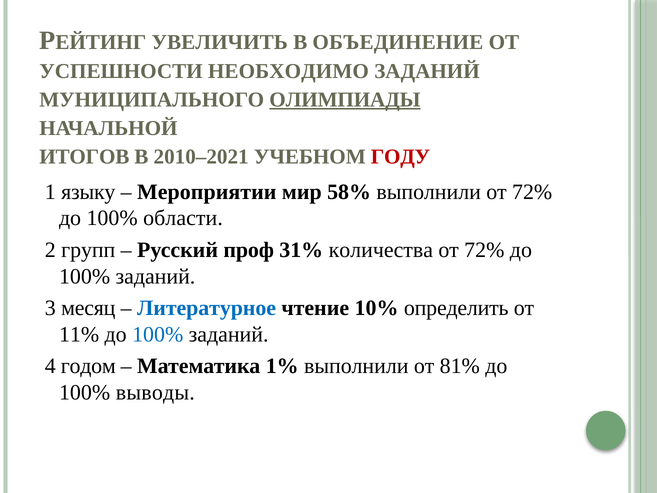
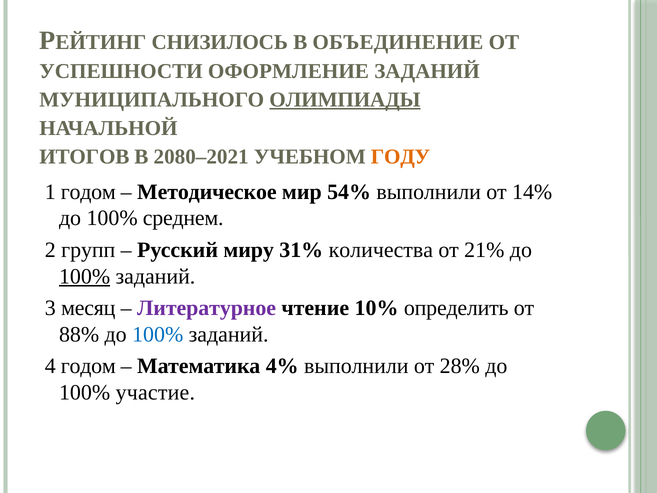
УВЕЛИЧИТЬ: УВЕЛИЧИТЬ -> СНИЗИЛОСЬ
НЕОБХОДИМО: НЕОБХОДИМО -> ОФОРМЛЕНИЕ
2010–2021: 2010–2021 -> 2080–2021
ГОДУ colour: red -> orange
1 языку: языку -> годом
Мероприятии: Мероприятии -> Методическое
58%: 58% -> 54%
выполнили от 72%: 72% -> 14%
области: области -> среднем
проф: проф -> миру
72% at (484, 250): 72% -> 21%
100% at (85, 276) underline: none -> present
Литературное colour: blue -> purple
11%: 11% -> 88%
1%: 1% -> 4%
81%: 81% -> 28%
выводы: выводы -> участие
